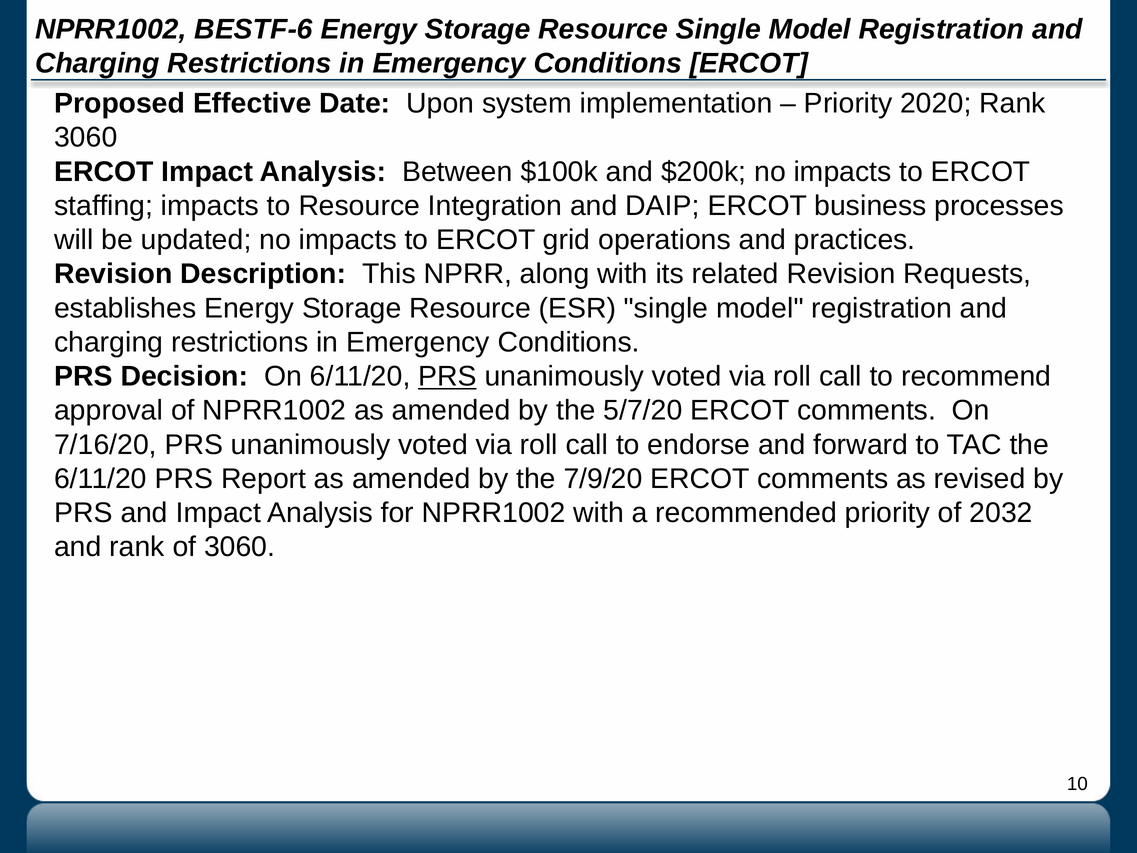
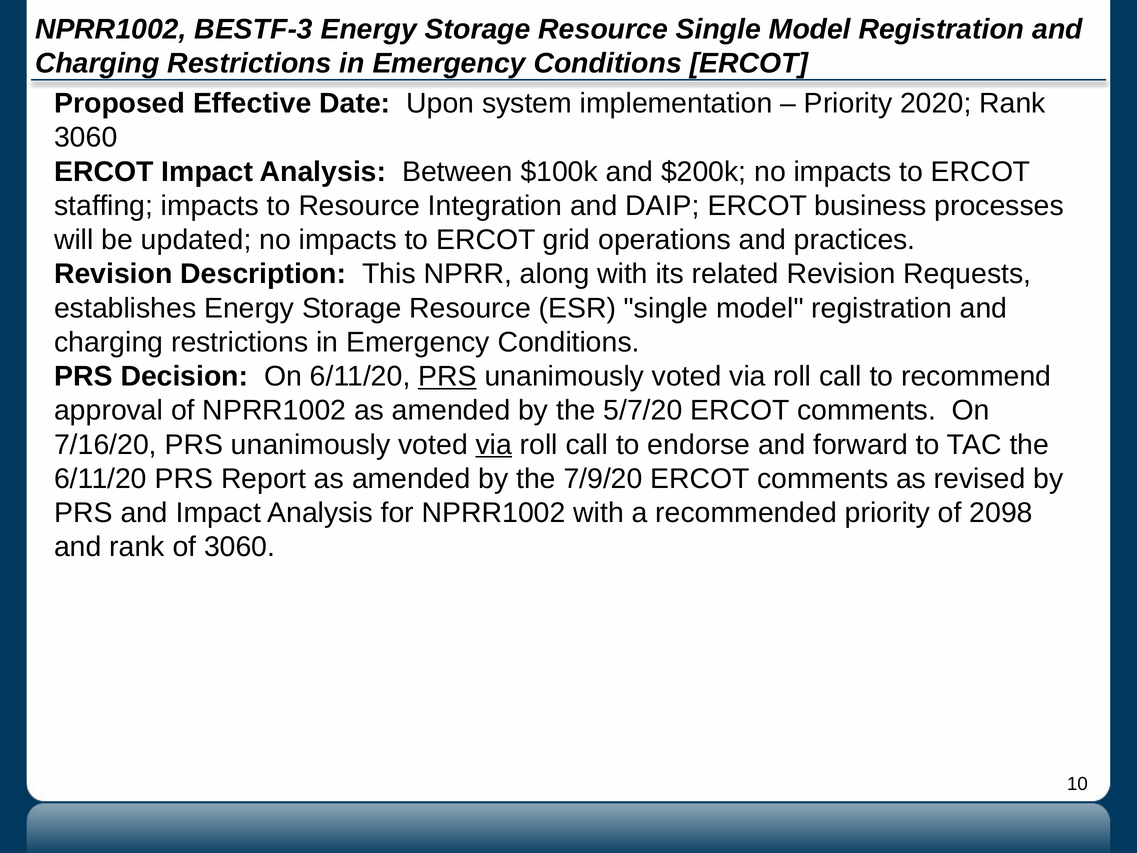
BESTF-6: BESTF-6 -> BESTF-3
via at (494, 445) underline: none -> present
2032: 2032 -> 2098
